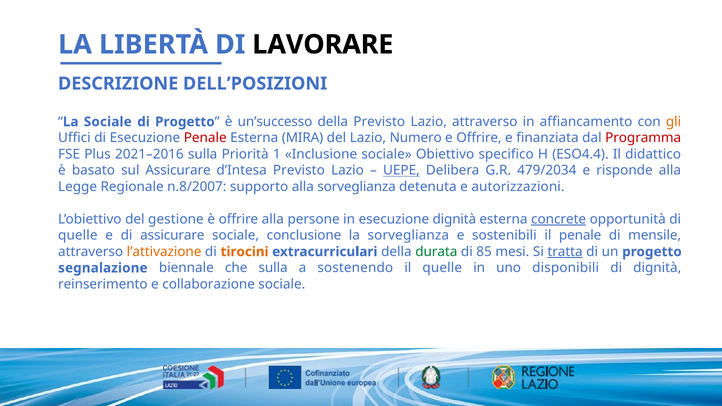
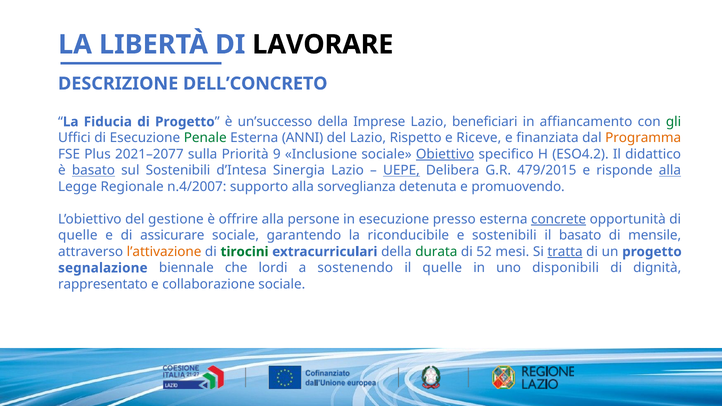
DELL’POSIZIONI: DELL’POSIZIONI -> DELL’CONCRETO
La Sociale: Sociale -> Fiducia
della Previsto: Previsto -> Imprese
Lazio attraverso: attraverso -> beneficiari
gli colour: orange -> green
Penale at (205, 138) colour: red -> green
MIRA: MIRA -> ANNI
Numero: Numero -> Rispetto
e Offrire: Offrire -> Riceve
Programma colour: red -> orange
2021–2016: 2021–2016 -> 2021–2077
1: 1 -> 9
Obiettivo underline: none -> present
ESO4.4: ESO4.4 -> ESO4.2
basato at (93, 171) underline: none -> present
sul Assicurare: Assicurare -> Sostenibili
d’Intesa Previsto: Previsto -> Sinergia
479/2034: 479/2034 -> 479/2015
alla at (670, 171) underline: none -> present
n.8/2007: n.8/2007 -> n.4/2007
autorizzazioni: autorizzazioni -> promuovendo
esecuzione dignità: dignità -> presso
conclusione: conclusione -> garantendo
la sorveglianza: sorveglianza -> riconducibile
il penale: penale -> basato
tirocini colour: orange -> green
85: 85 -> 52
che sulla: sulla -> lordi
reinserimento: reinserimento -> rappresentato
